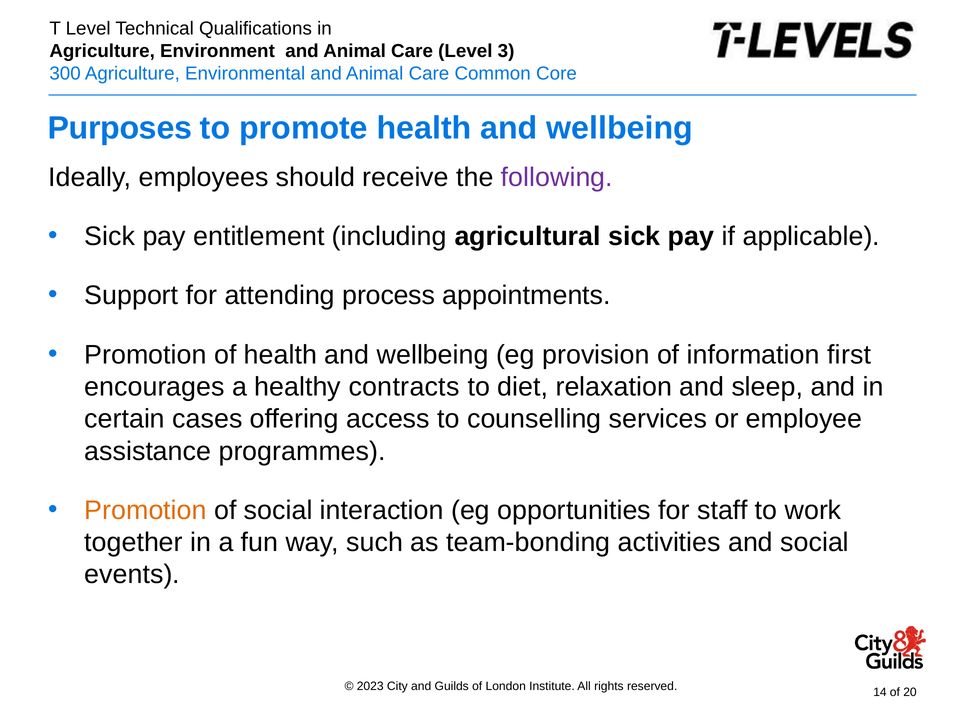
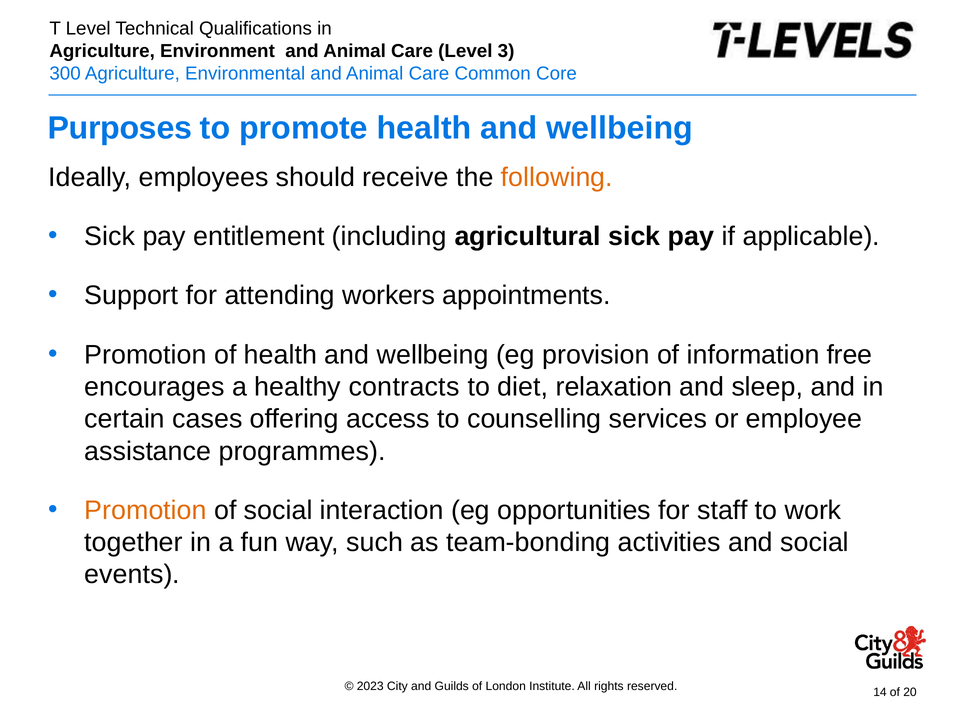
following colour: purple -> orange
process: process -> workers
first: first -> free
